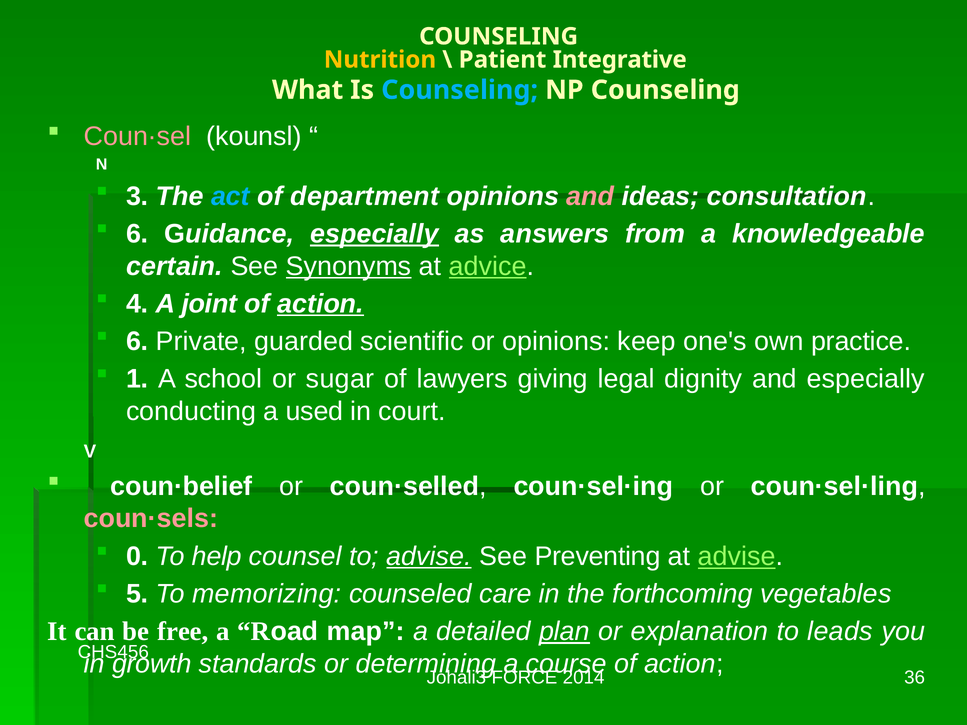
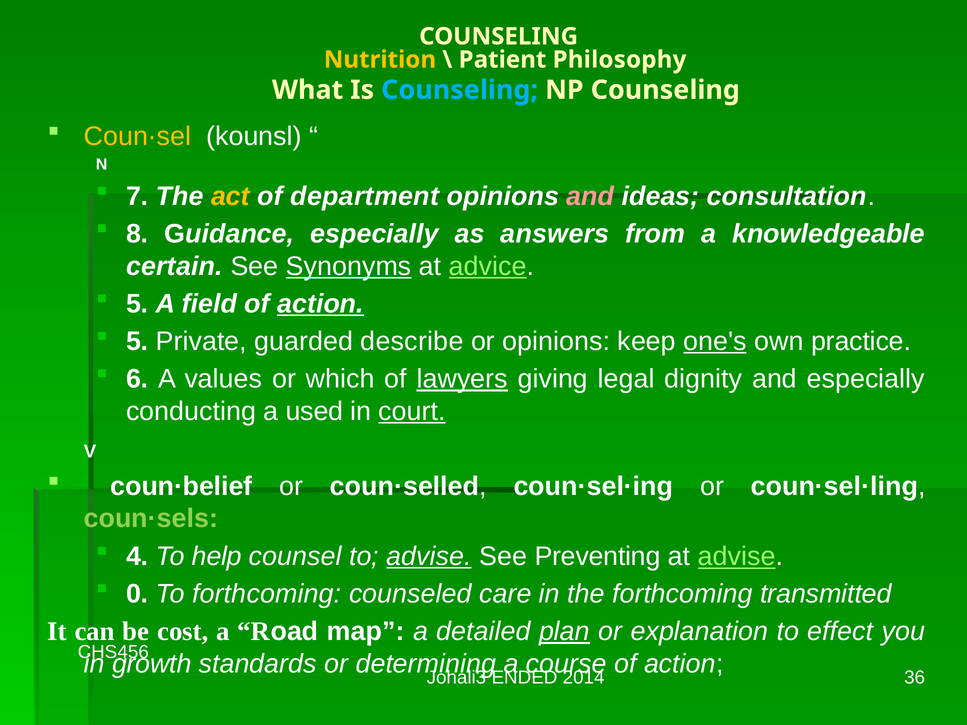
Integrative: Integrative -> Philosophy
Coun·sel colour: pink -> yellow
3: 3 -> 7
act colour: light blue -> yellow
6 at (137, 234): 6 -> 8
especially at (374, 234) underline: present -> none
4 at (137, 304): 4 -> 5
joint: joint -> field
6 at (137, 341): 6 -> 5
scientific: scientific -> describe
one's underline: none -> present
1: 1 -> 6
school: school -> values
sugar: sugar -> which
lawyers underline: none -> present
court underline: none -> present
coun·sels colour: pink -> light green
0: 0 -> 4
5: 5 -> 0
To memorizing: memorizing -> forthcoming
vegetables: vegetables -> transmitted
free: free -> cost
leads: leads -> effect
FORCE: FORCE -> ENDED
